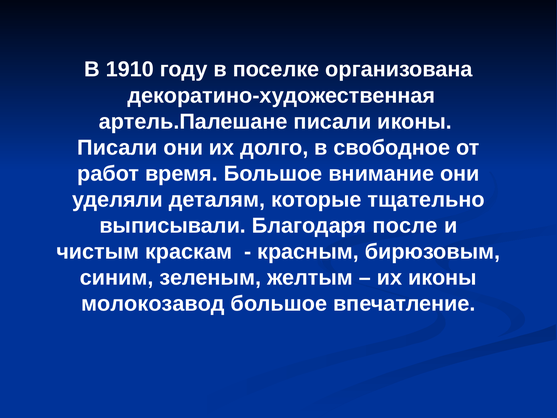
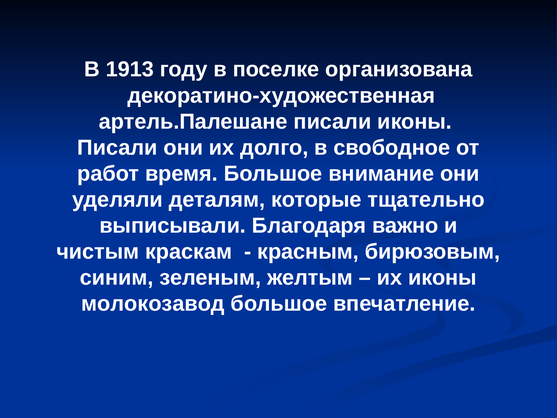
1910: 1910 -> 1913
после: после -> важно
